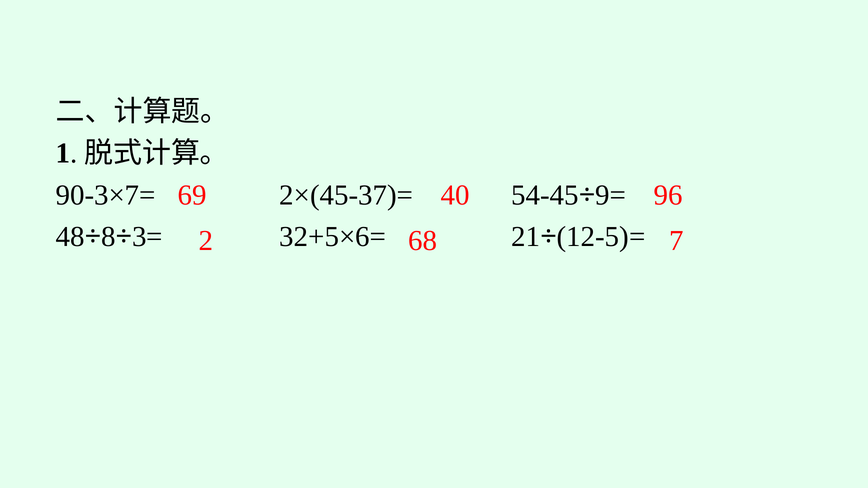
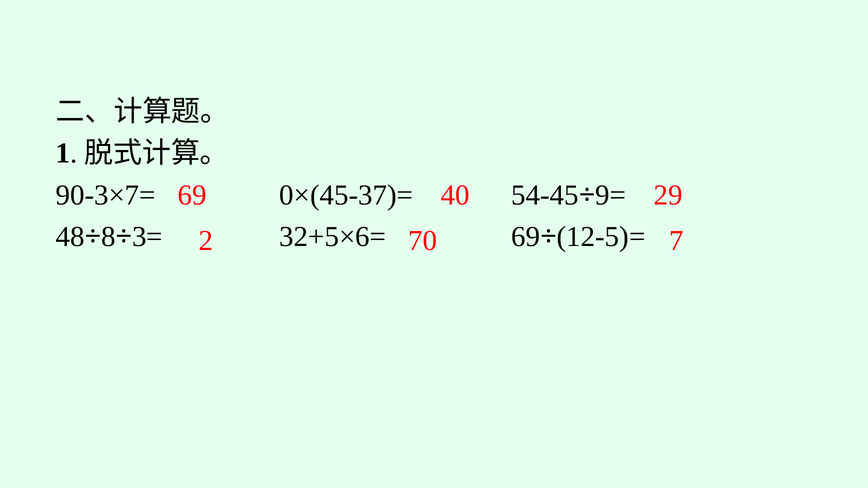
2×(45-37)=: 2×(45-37)= -> 0×(45-37)=
96: 96 -> 29
32+5×6= 21: 21 -> 69
68: 68 -> 70
